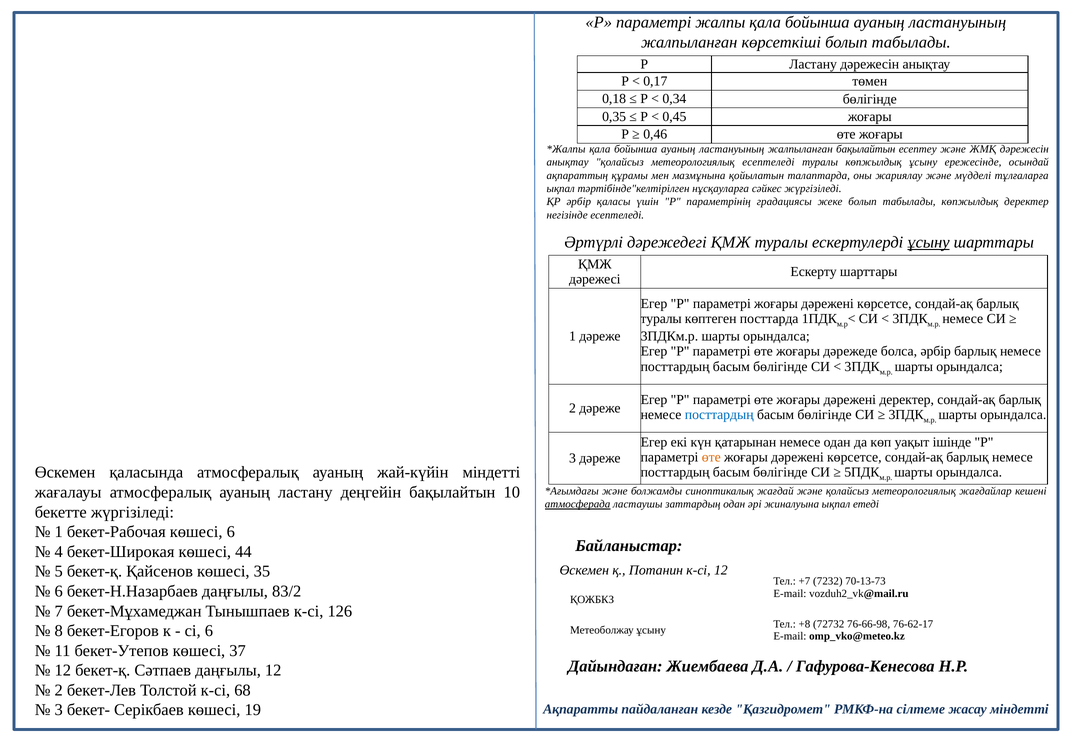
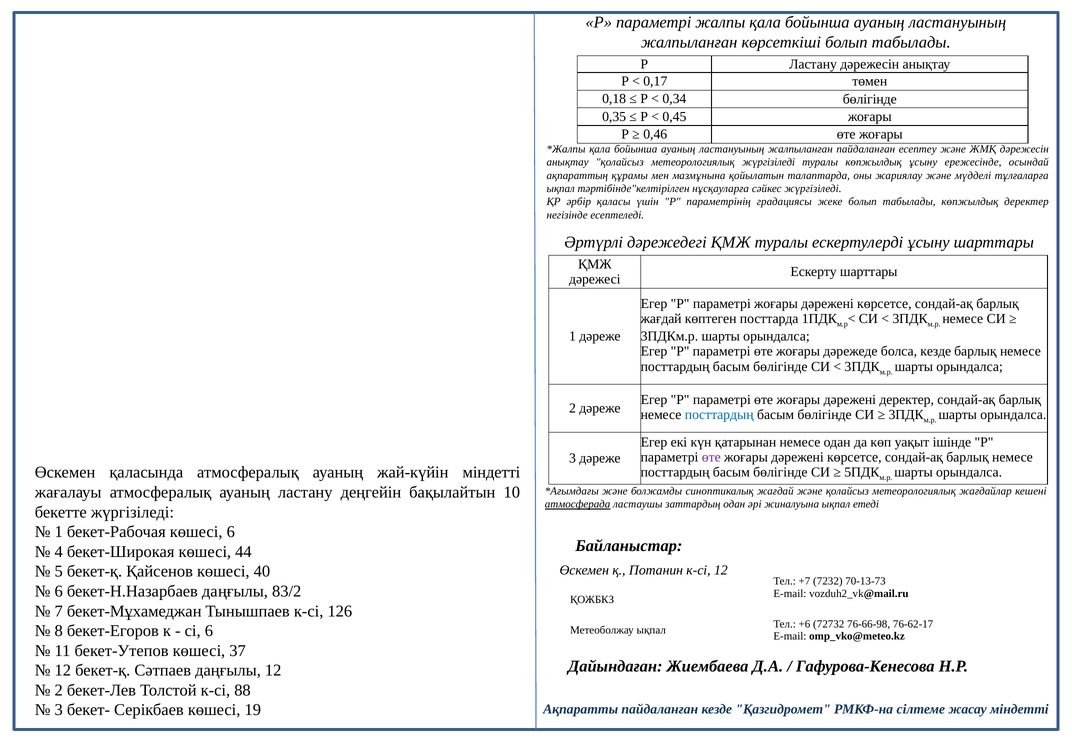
жалпыланған бақылайтын: бақылайтын -> пайдаланған
метеорологиялық есептеледі: есептеледі -> жүргізіледі
ұсыну at (929, 243) underline: present -> none
туралы at (661, 319): туралы -> жағдай
болса әрбір: әрбір -> кезде
өте at (711, 457) colour: orange -> purple
35: 35 -> 40
+8: +8 -> +6
Метеоболжау ұсыну: ұсыну -> ықпал
68: 68 -> 88
